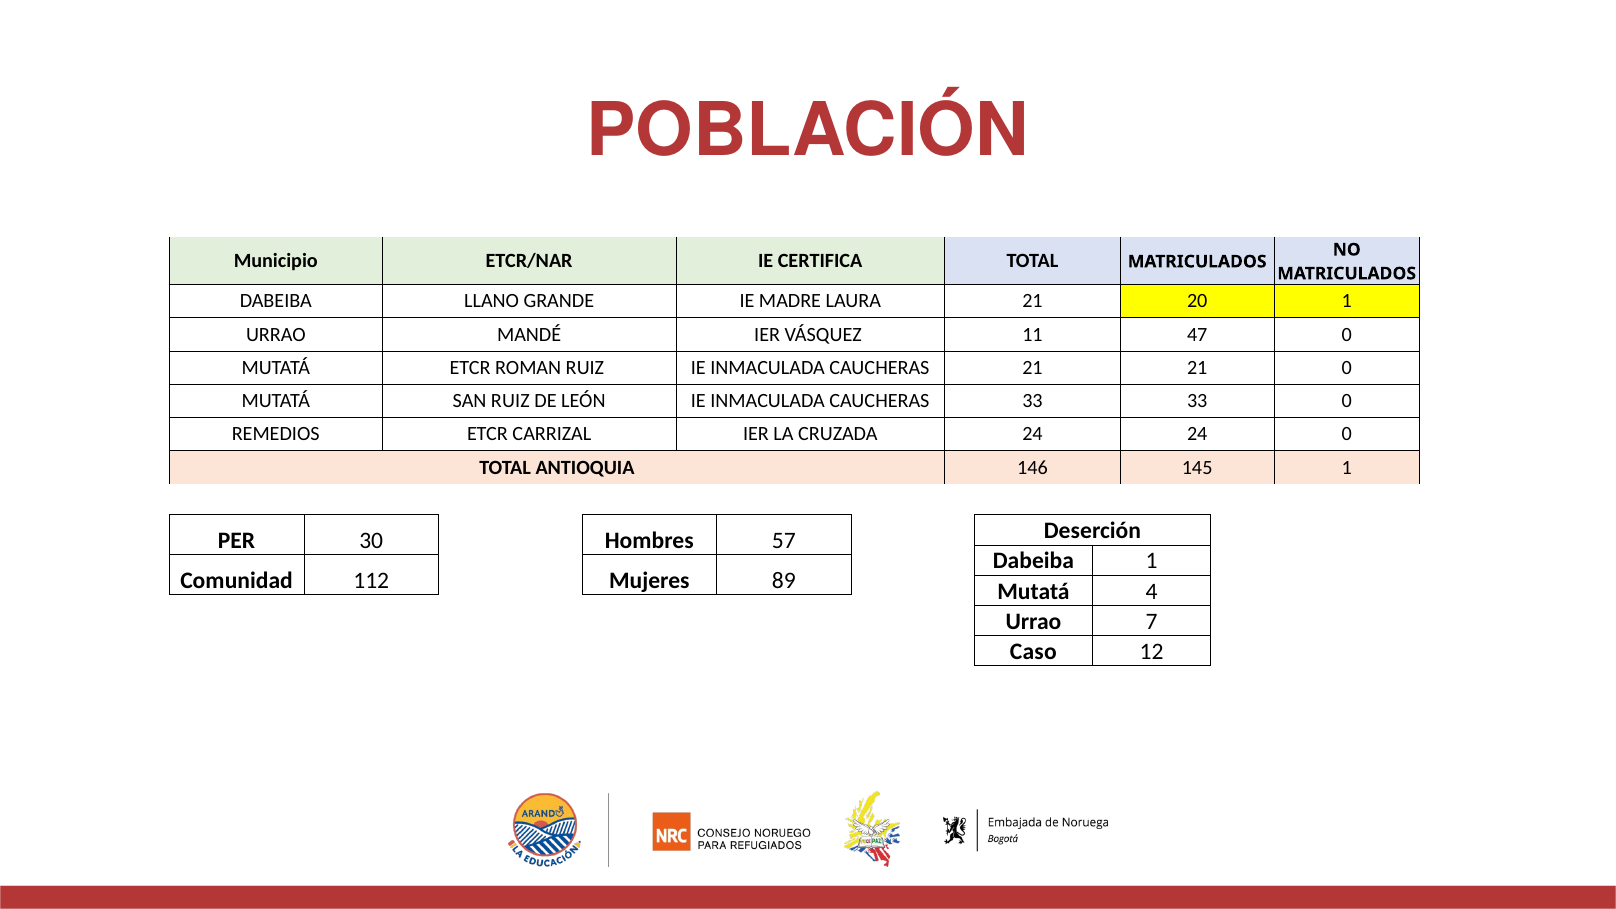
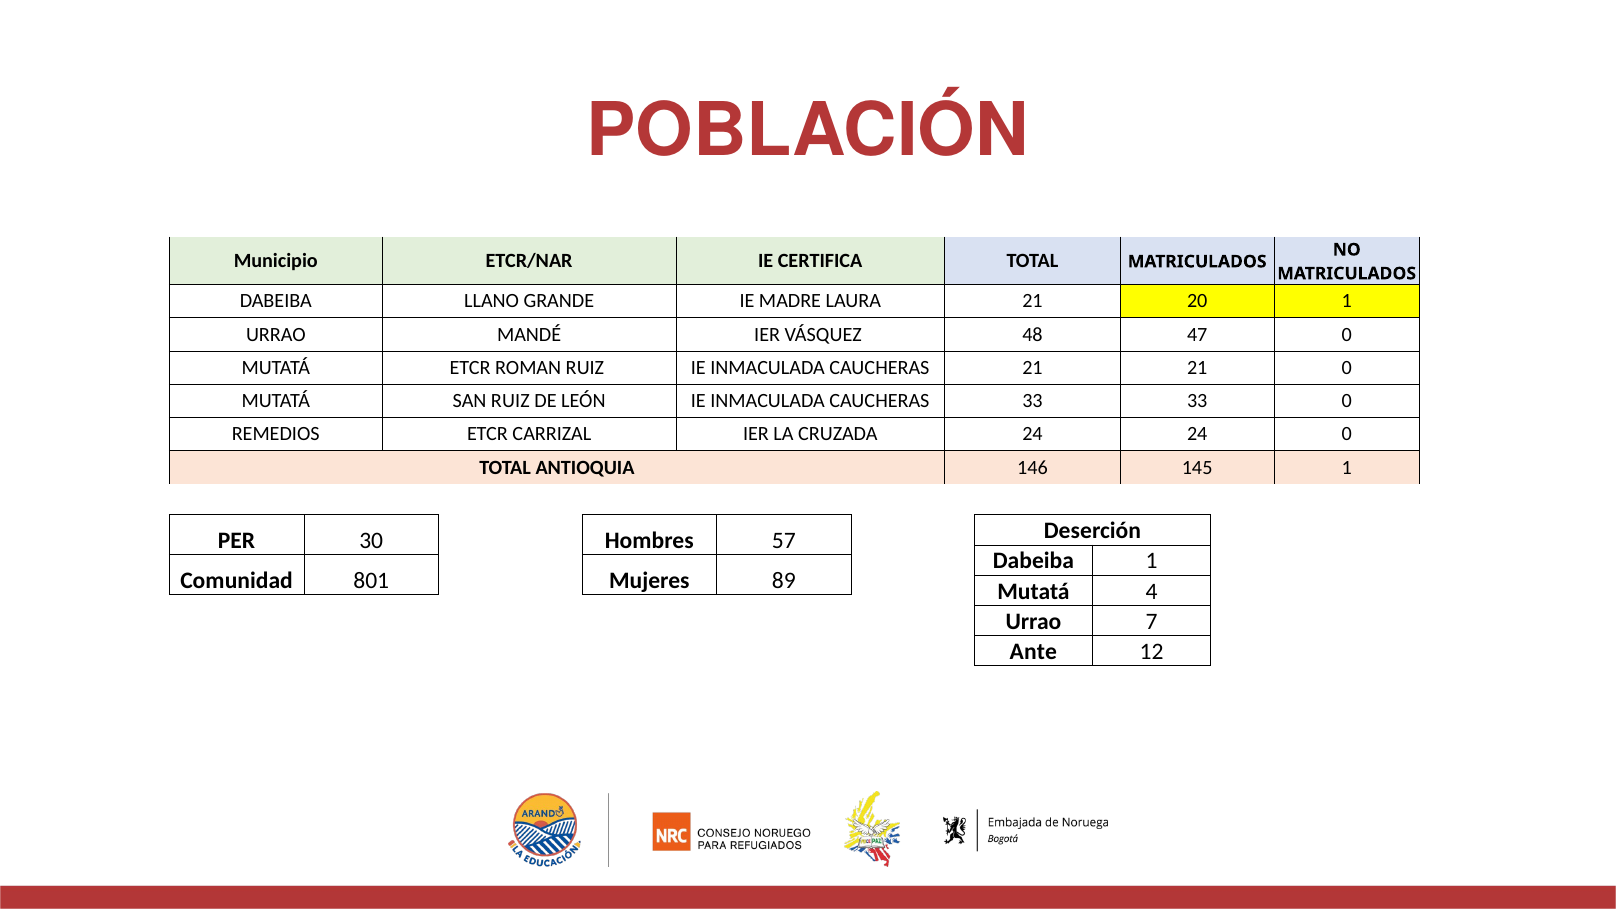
11: 11 -> 48
112: 112 -> 801
Caso: Caso -> Ante
